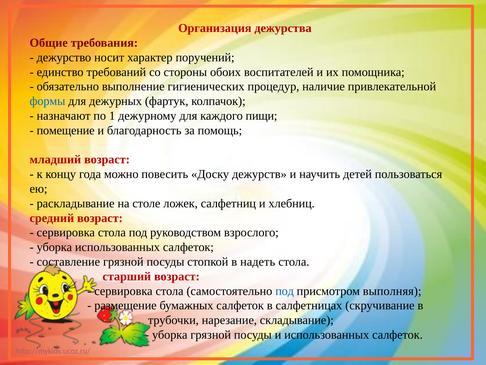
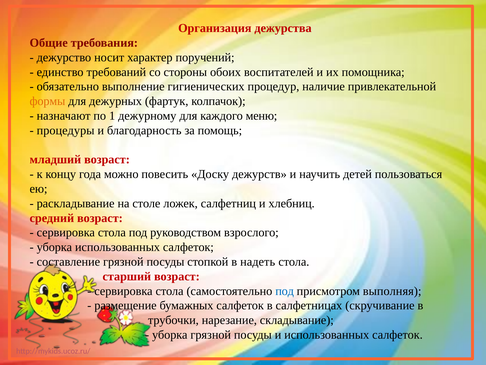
формы colour: blue -> orange
пищи: пищи -> меню
помещение: помещение -> процедуры
